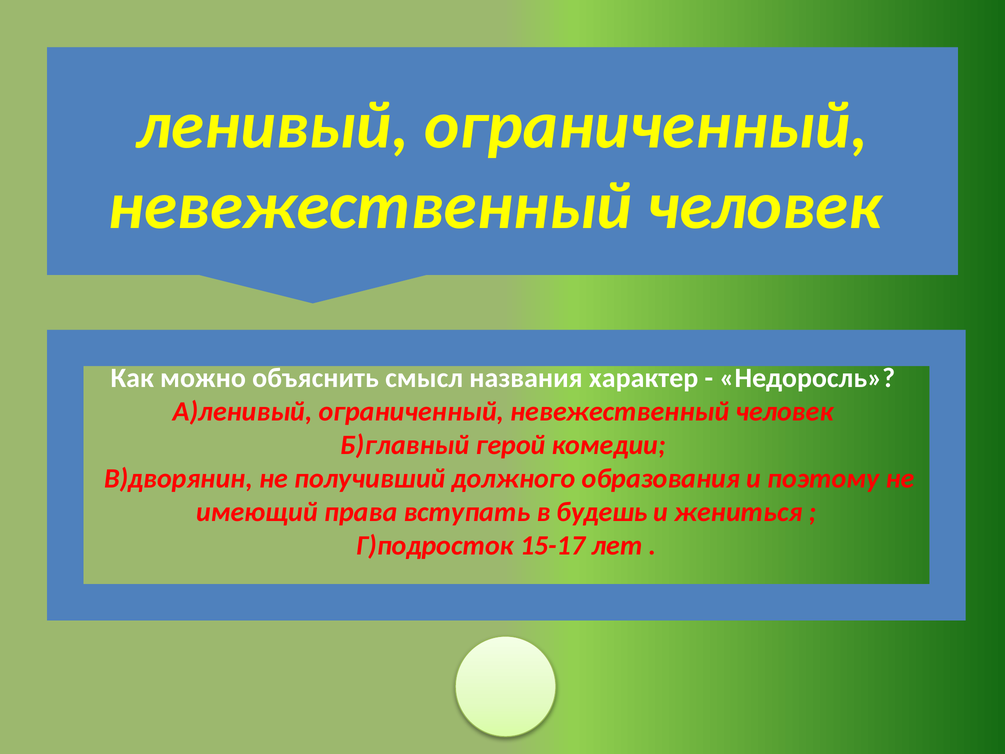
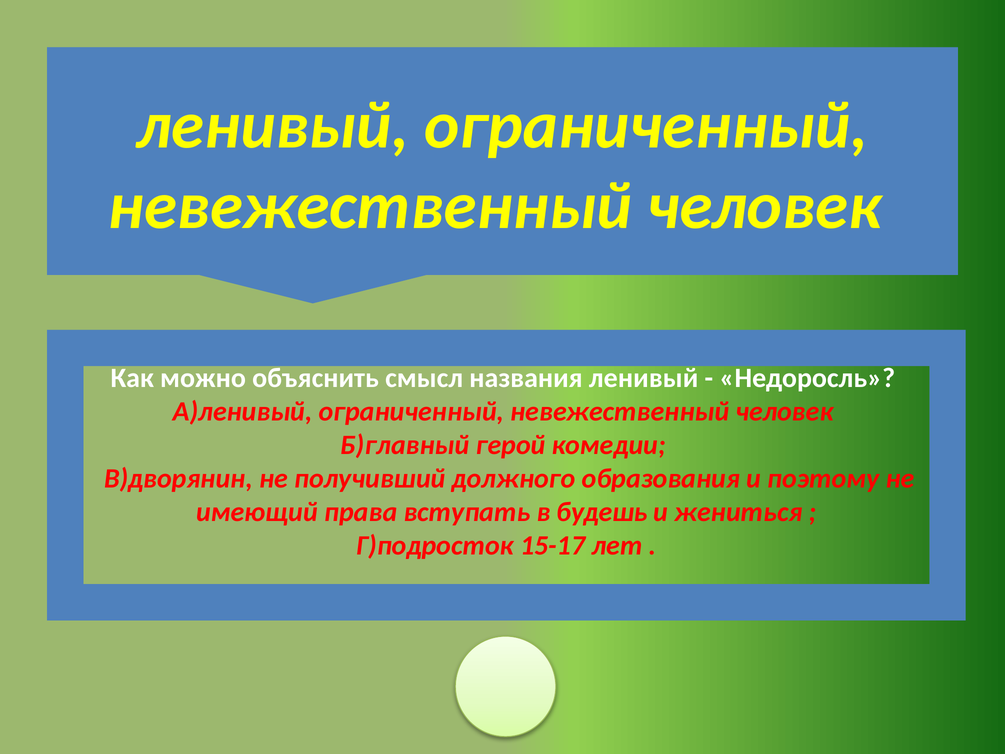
названия характер: характер -> ленивый
